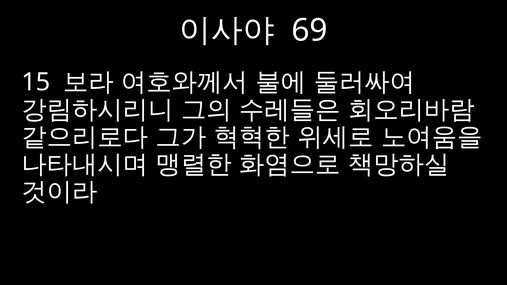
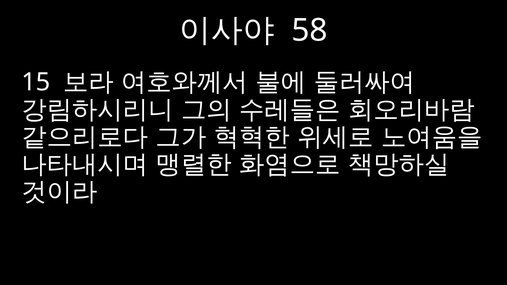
69: 69 -> 58
